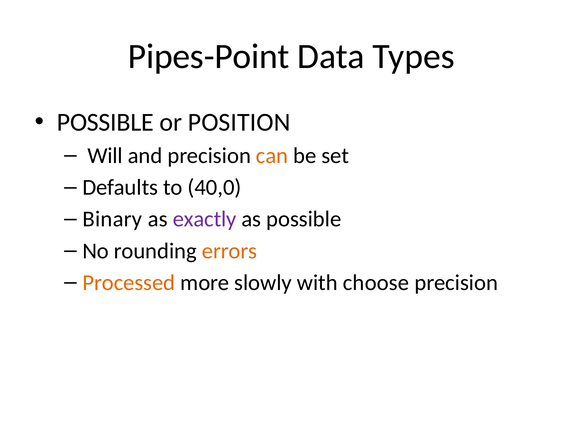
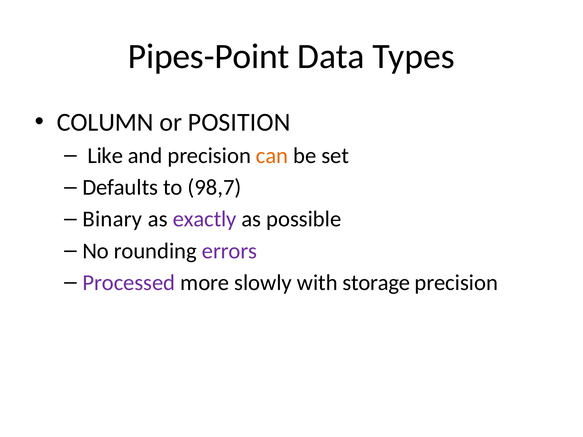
POSSIBLE at (105, 122): POSSIBLE -> COLUMN
Will: Will -> Like
40,0: 40,0 -> 98,7
errors colour: orange -> purple
Processed colour: orange -> purple
choose: choose -> storage
